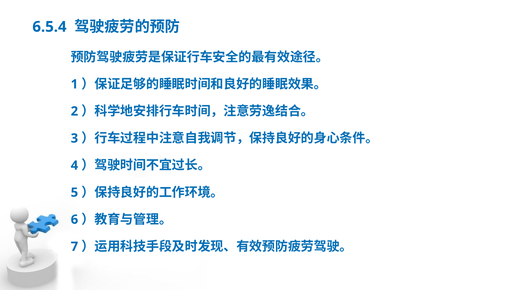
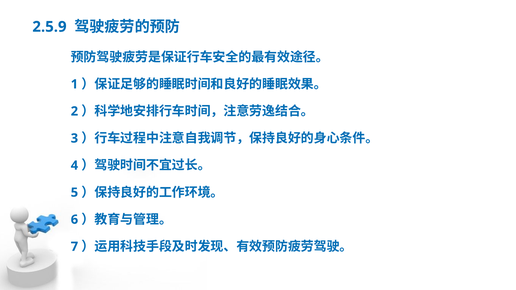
6.5.4: 6.5.4 -> 2.5.9
